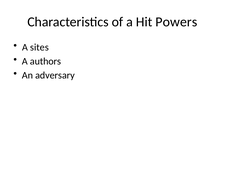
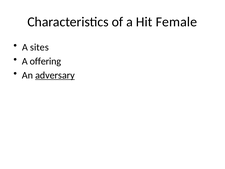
Powers: Powers -> Female
authors: authors -> offering
adversary underline: none -> present
